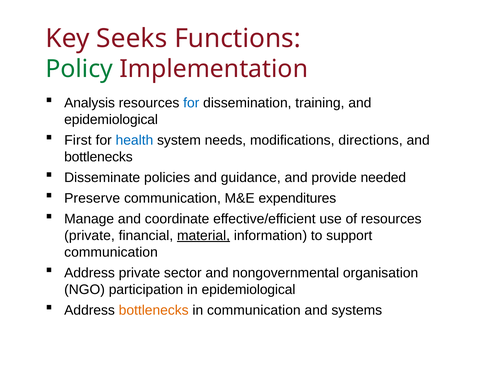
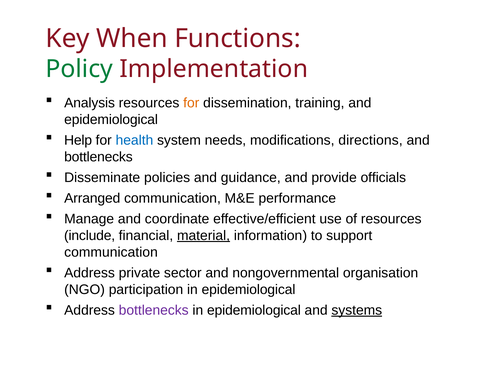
Seeks: Seeks -> When
for at (191, 103) colour: blue -> orange
First: First -> Help
needed: needed -> officials
Preserve: Preserve -> Arranged
expenditures: expenditures -> performance
private at (89, 235): private -> include
bottlenecks at (154, 310) colour: orange -> purple
communication at (254, 310): communication -> epidemiological
systems underline: none -> present
